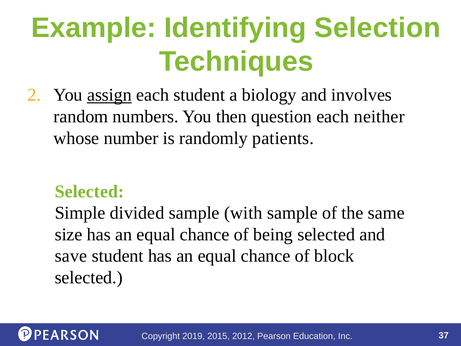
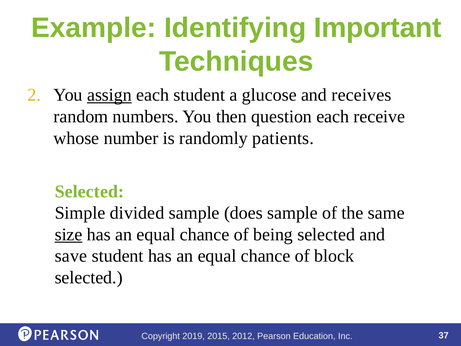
Selection: Selection -> Important
biology: biology -> glucose
involves: involves -> receives
neither: neither -> receive
with: with -> does
size underline: none -> present
